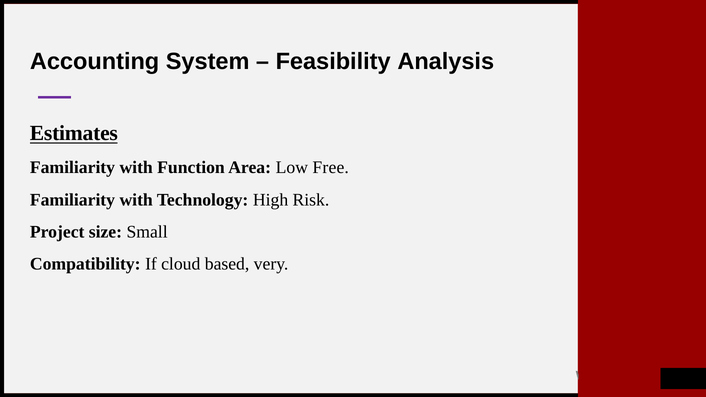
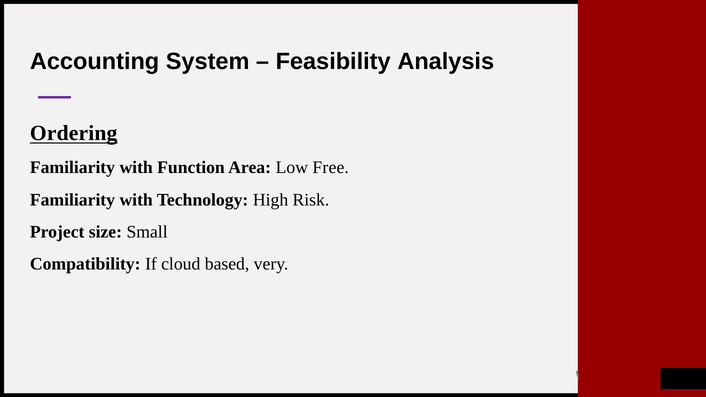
Estimates: Estimates -> Ordering
